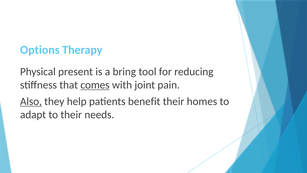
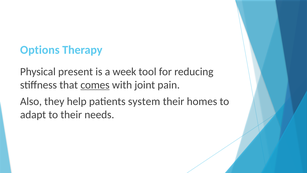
bring: bring -> week
Also underline: present -> none
benefit: benefit -> system
